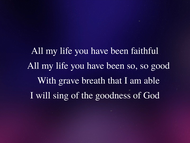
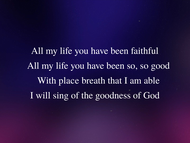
grave: grave -> place
